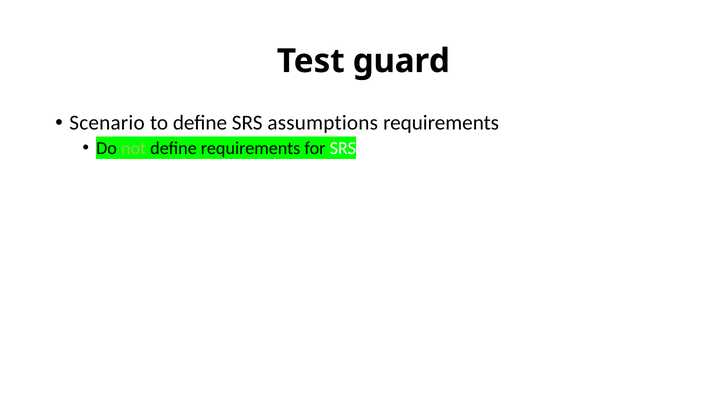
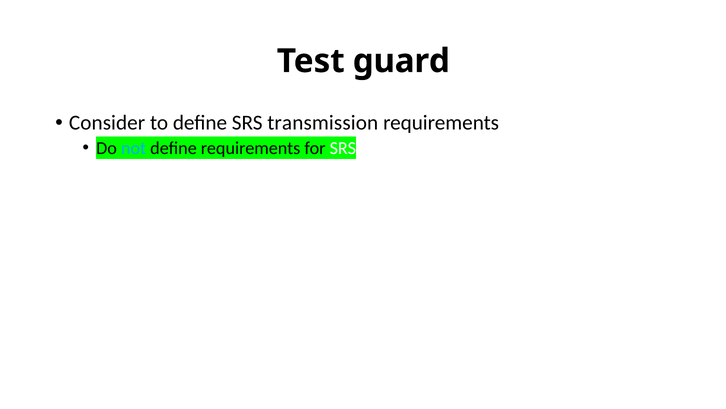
Scenario: Scenario -> Consider
assumptions: assumptions -> transmission
not colour: light green -> light blue
